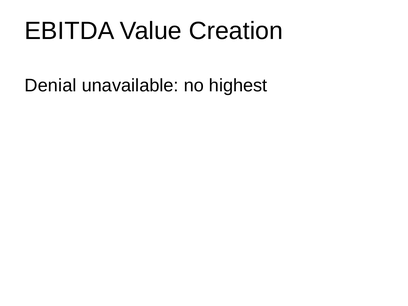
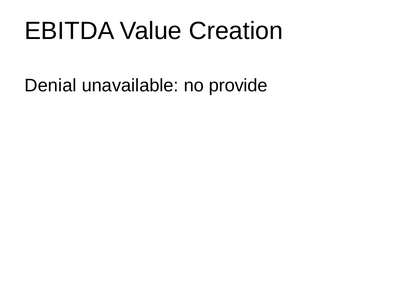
highest: highest -> provide
